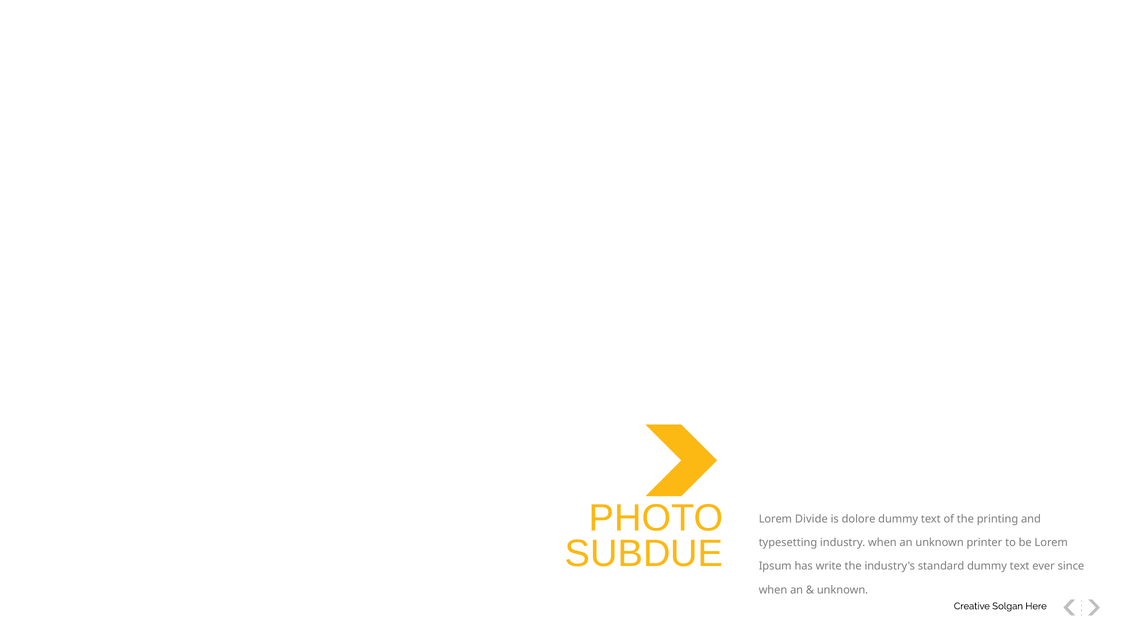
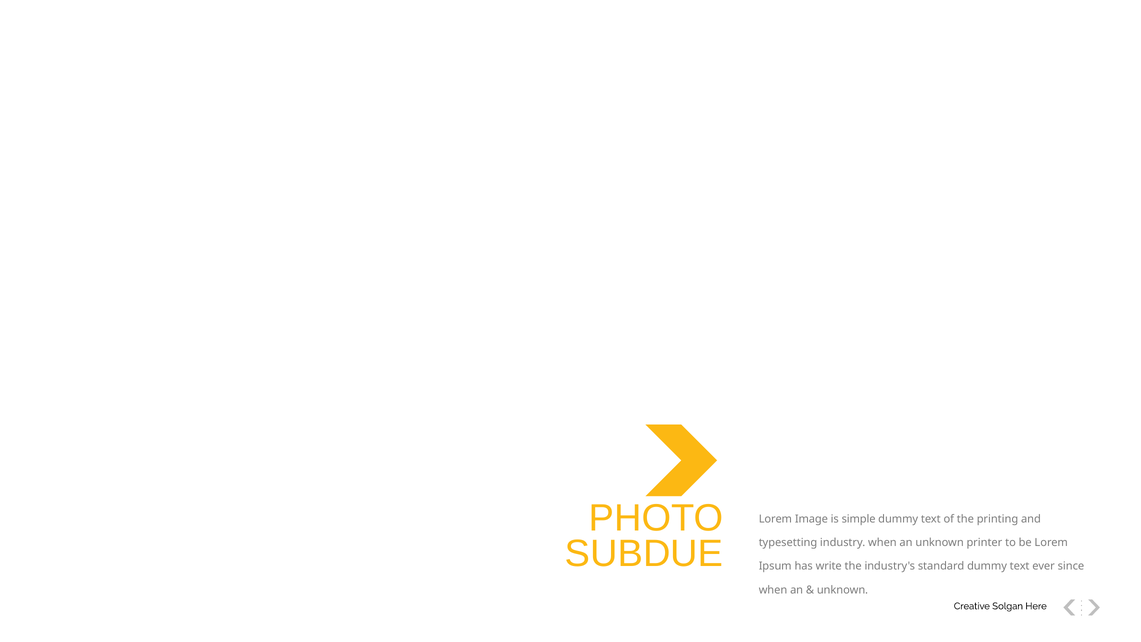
Divide: Divide -> Image
dolore: dolore -> simple
